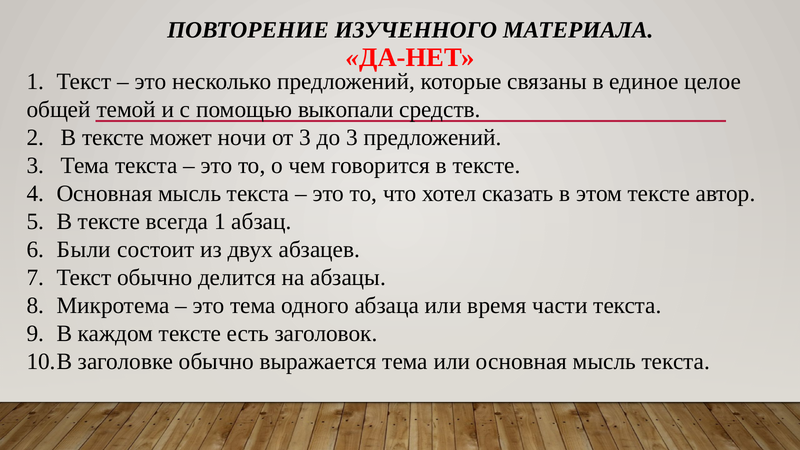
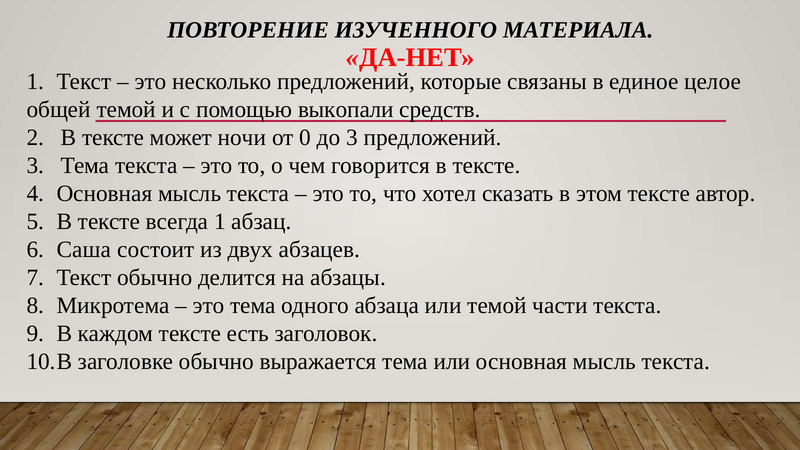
от 3: 3 -> 0
Были: Были -> Саша
или время: время -> темой
